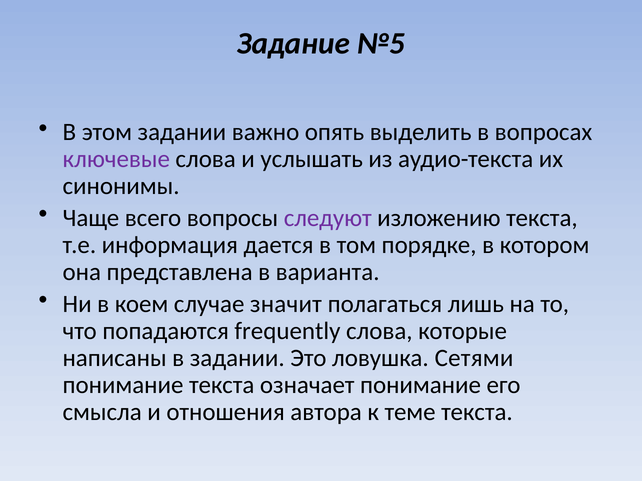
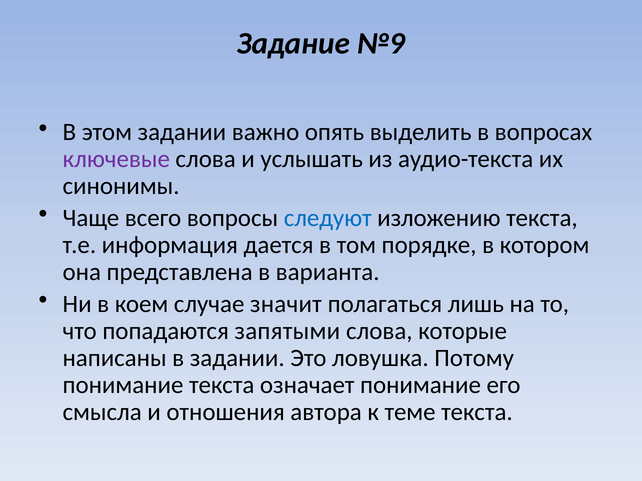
№5: №5 -> №9
следуют colour: purple -> blue
frequently: frequently -> запятыми
Сетями: Сетями -> Потому
